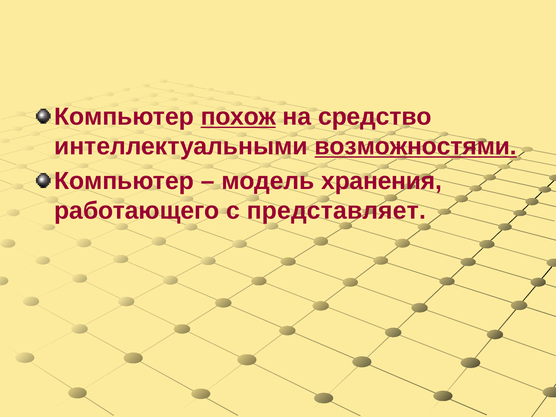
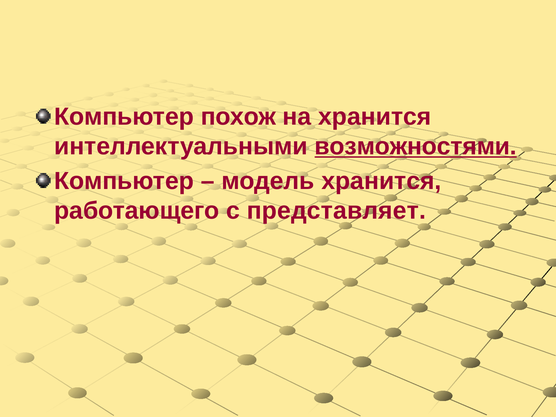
похож underline: present -> none
на средство: средство -> хранится
модель хранения: хранения -> хранится
